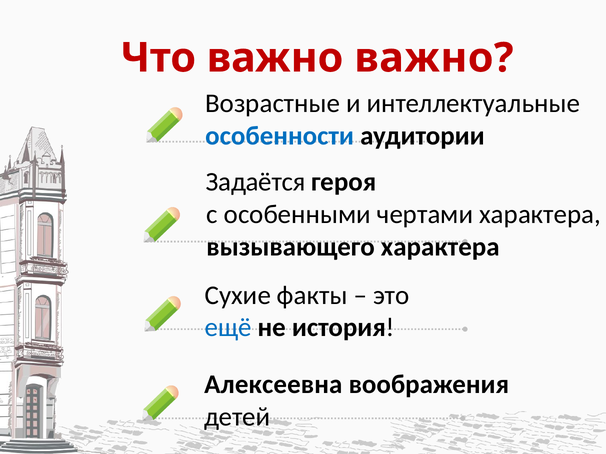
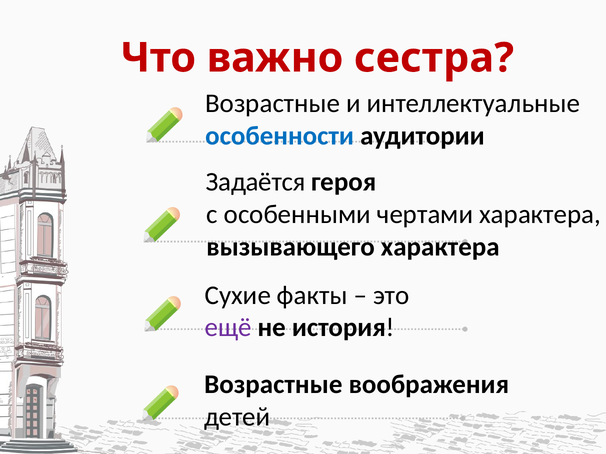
важно важно: важно -> сестра
ещё colour: blue -> purple
Алексеевна at (273, 385): Алексеевна -> Возрастные
